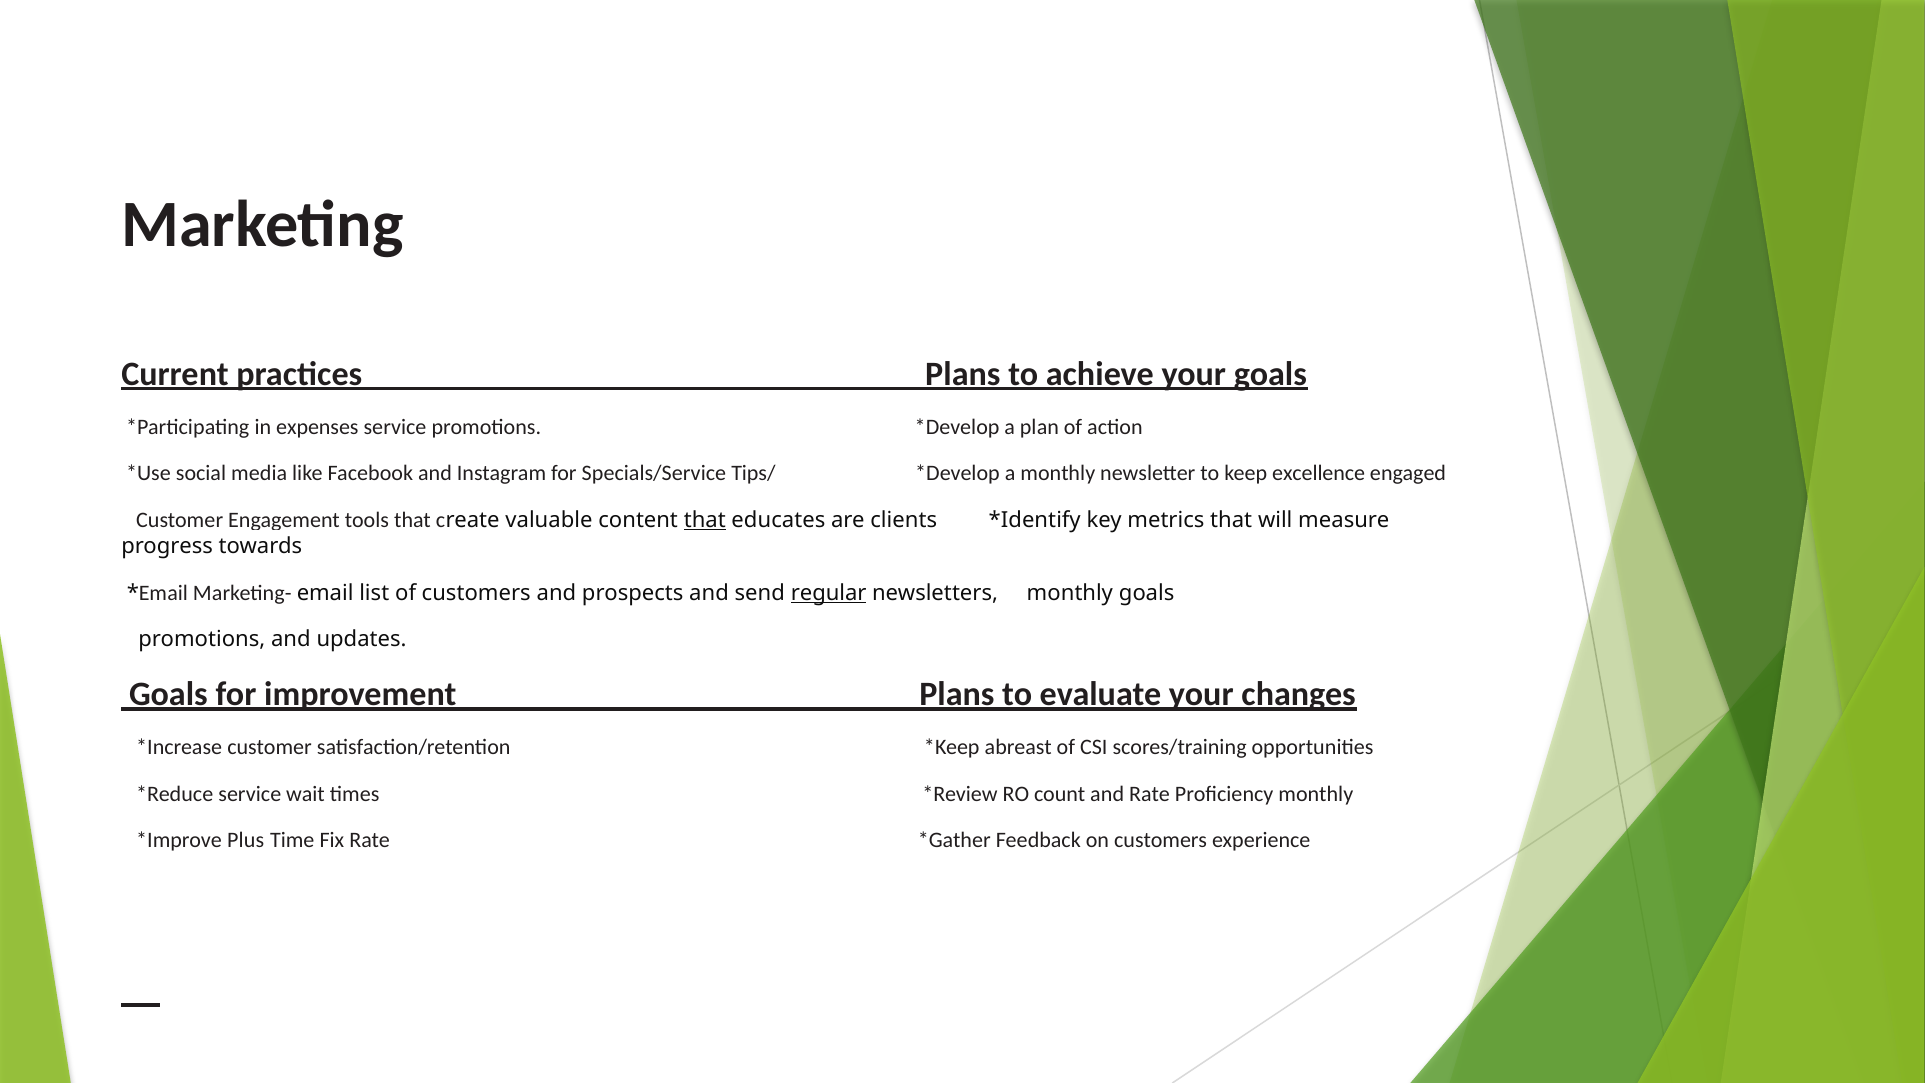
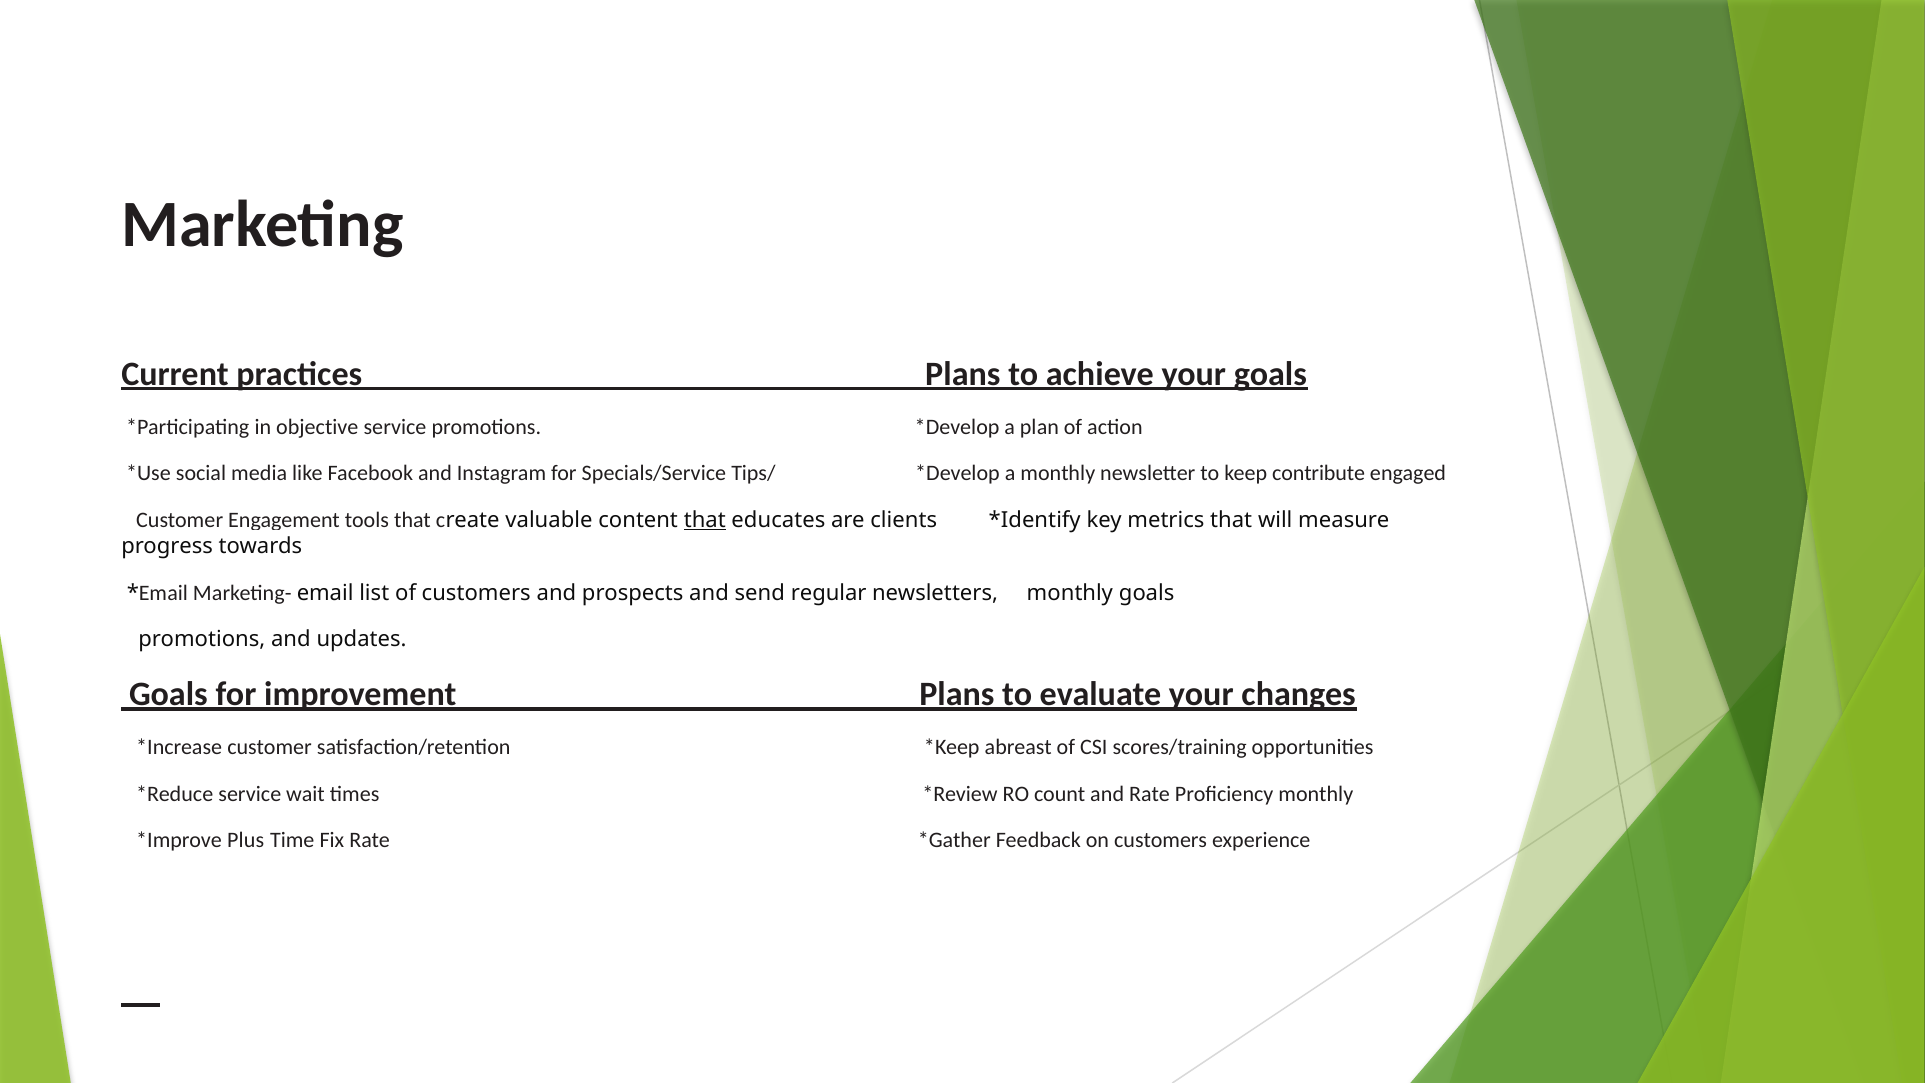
expenses: expenses -> objective
excellence: excellence -> contribute
regular underline: present -> none
